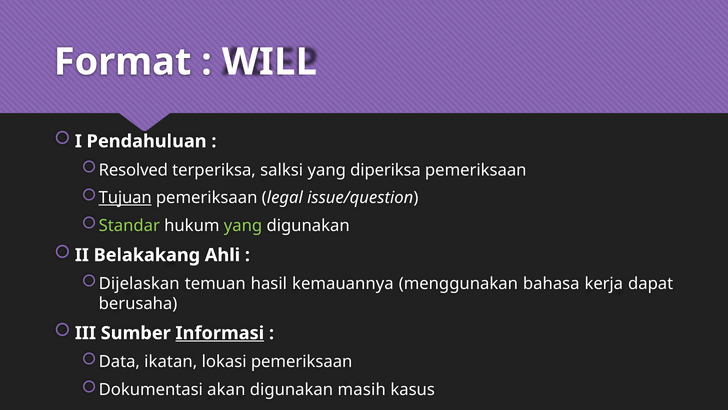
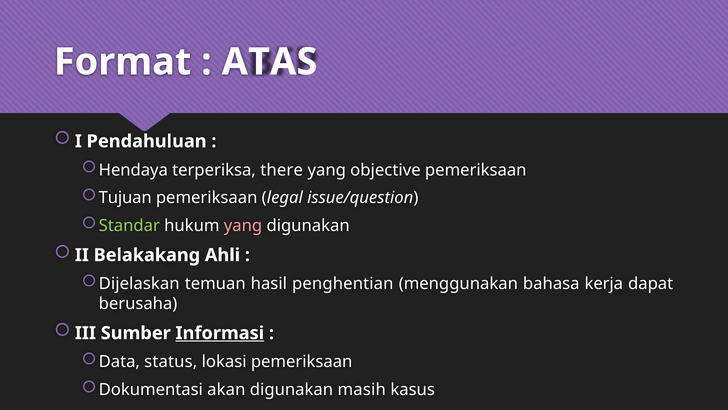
WILL: WILL -> ATAS
Resolved: Resolved -> Hendaya
salksi: salksi -> there
diperiksa: diperiksa -> objective
Tujuan underline: present -> none
yang at (243, 226) colour: light green -> pink
kemauannya: kemauannya -> penghentian
ikatan: ikatan -> status
